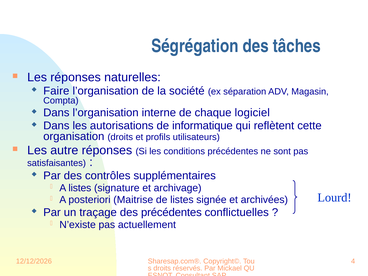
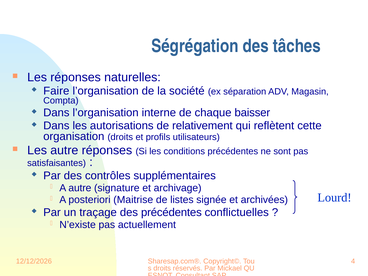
logiciel: logiciel -> baisser
informatique: informatique -> relativement
A listes: listes -> autre
